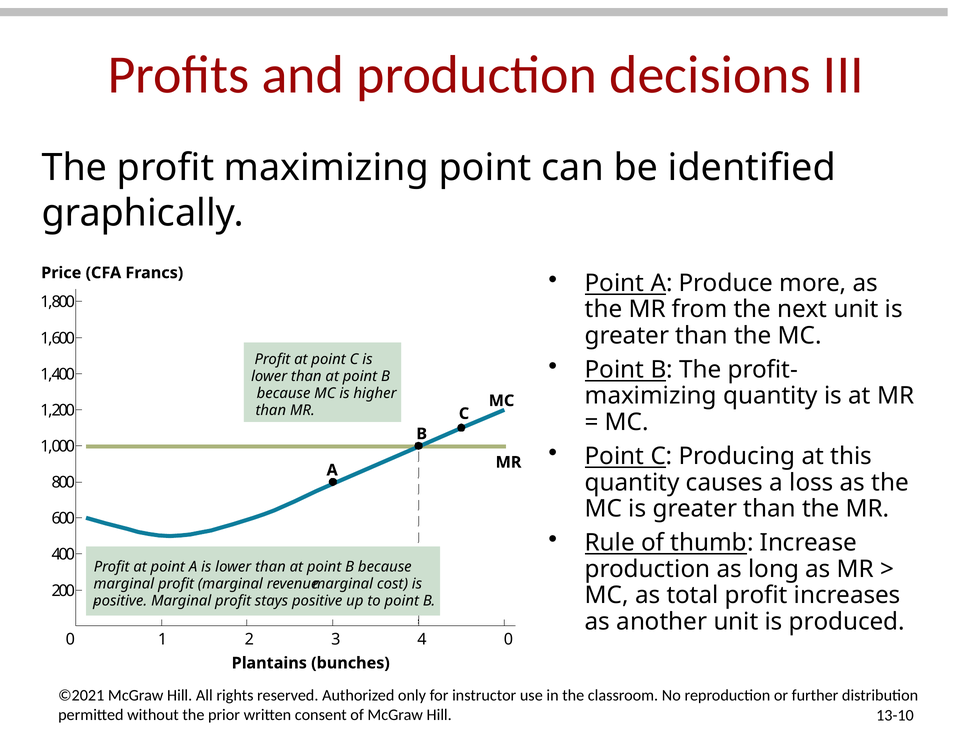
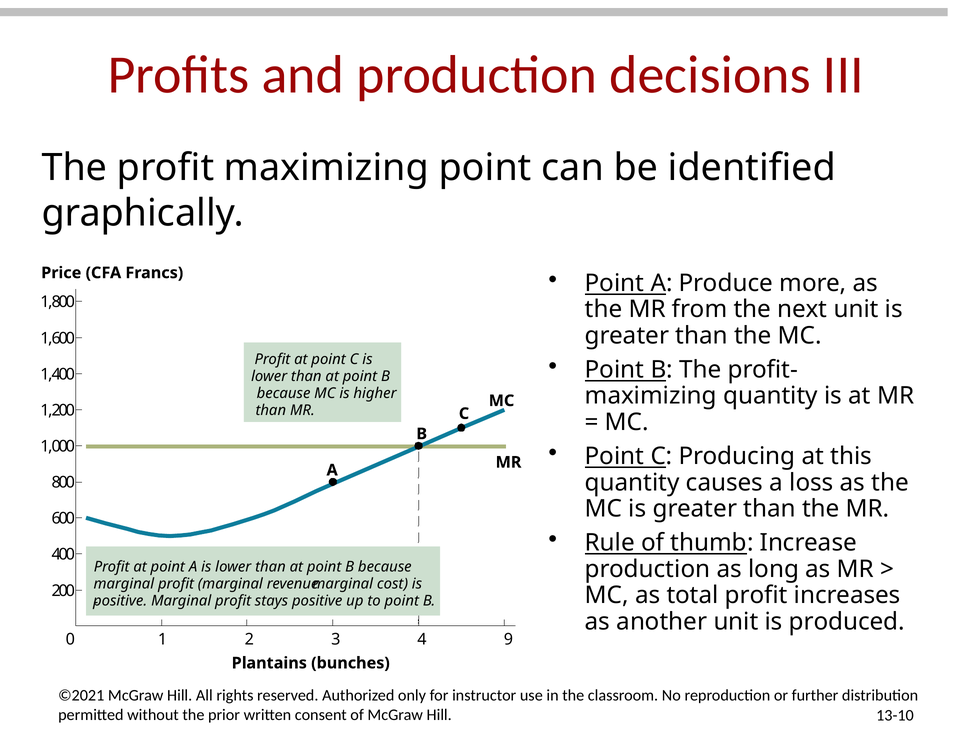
4 0: 0 -> 9
